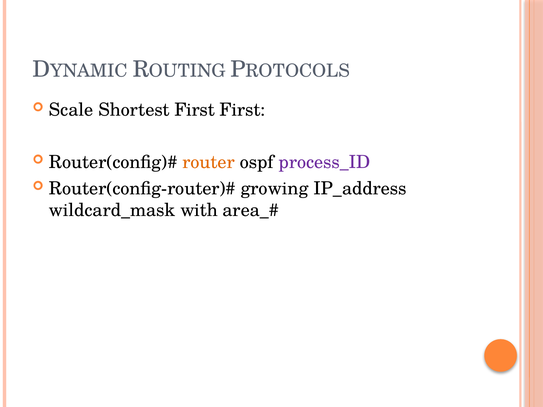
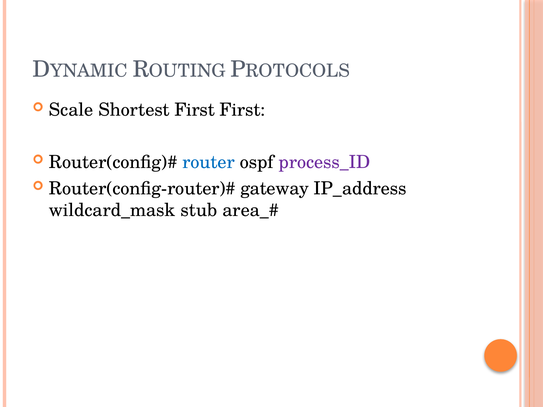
router colour: orange -> blue
growing: growing -> gateway
with: with -> stub
